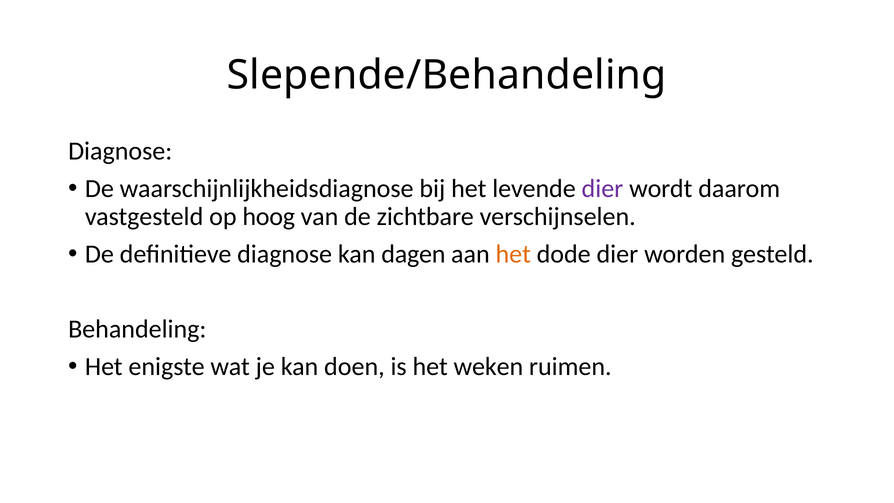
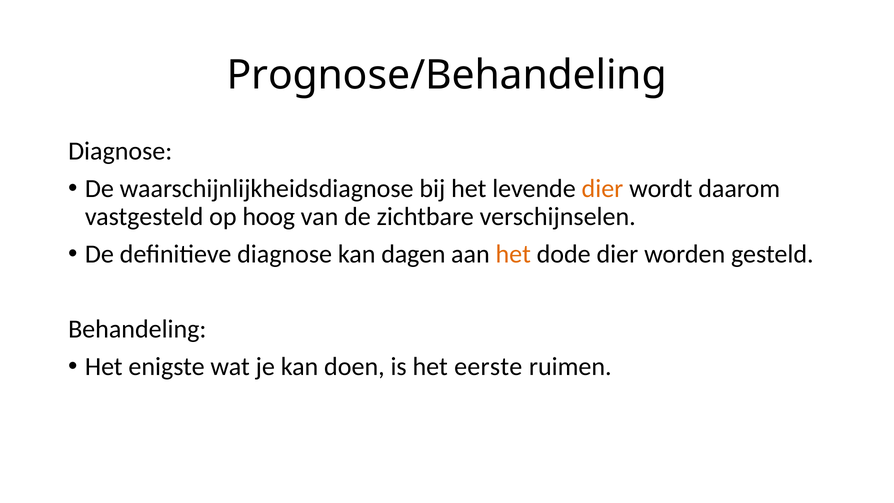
Slepende/Behandeling: Slepende/Behandeling -> Prognose/Behandeling
dier at (602, 189) colour: purple -> orange
weken: weken -> eerste
